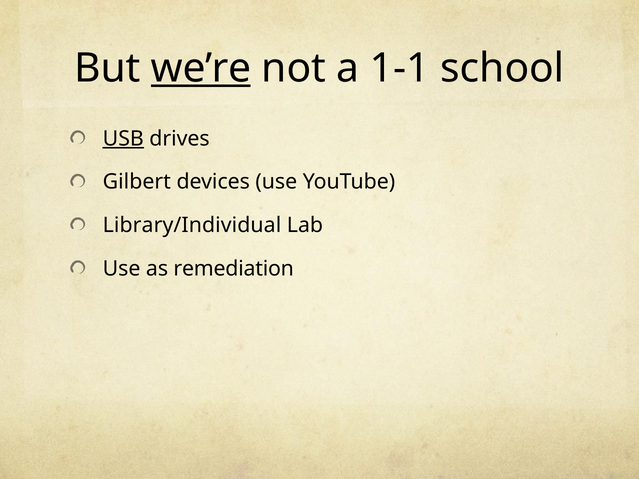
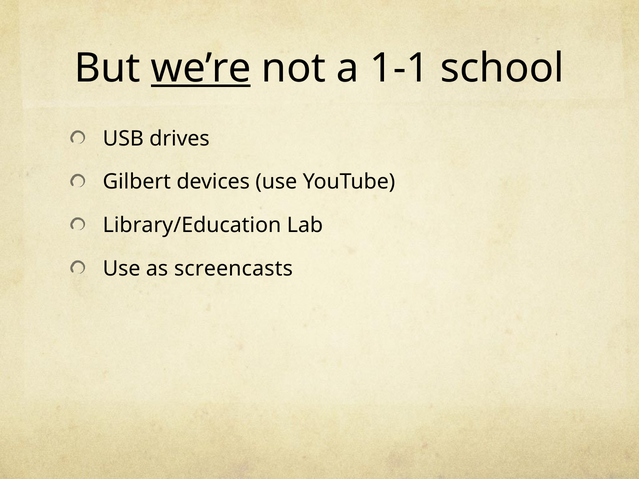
USB underline: present -> none
Library/Individual: Library/Individual -> Library/Education
remediation: remediation -> screencasts
